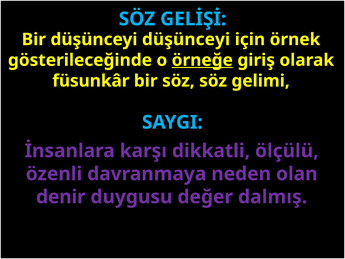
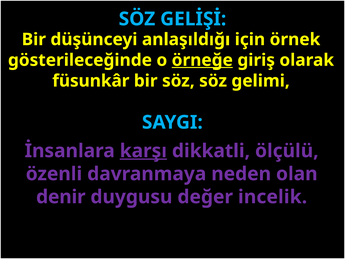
düşünceyi düşünceyi: düşünceyi -> anlaşıldığı
karşı underline: none -> present
dalmış: dalmış -> incelik
